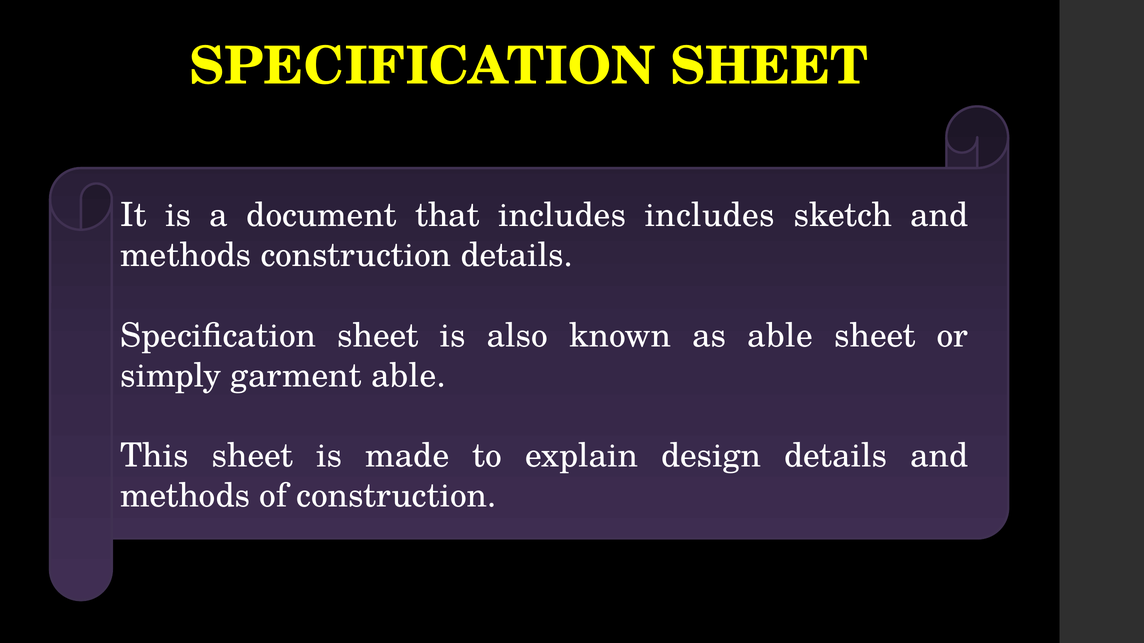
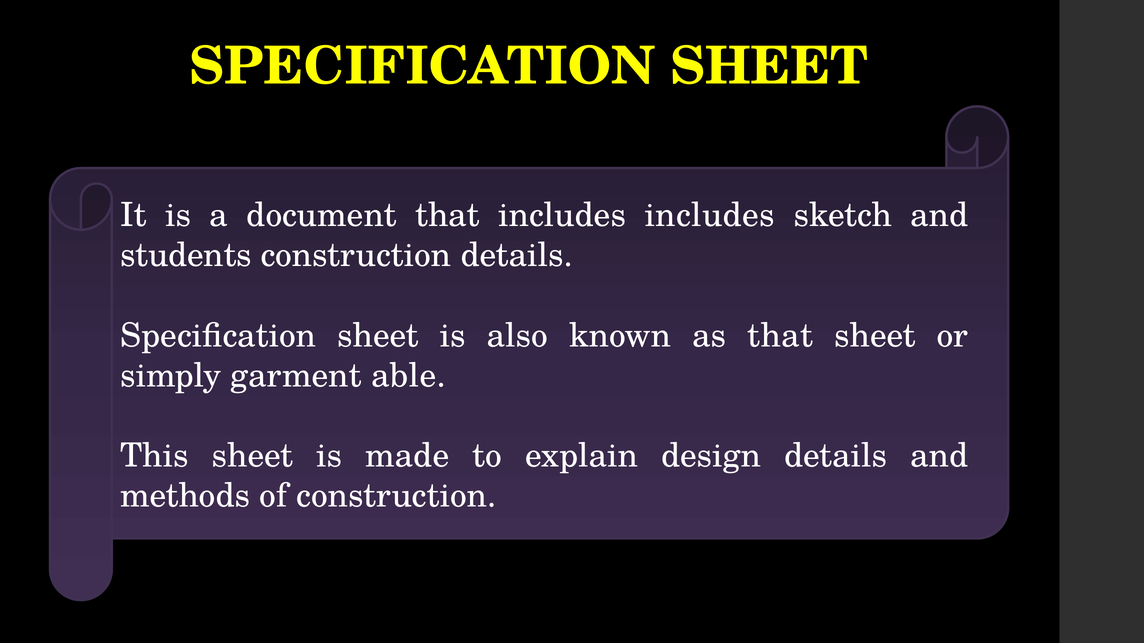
methods at (186, 256): methods -> students
as able: able -> that
